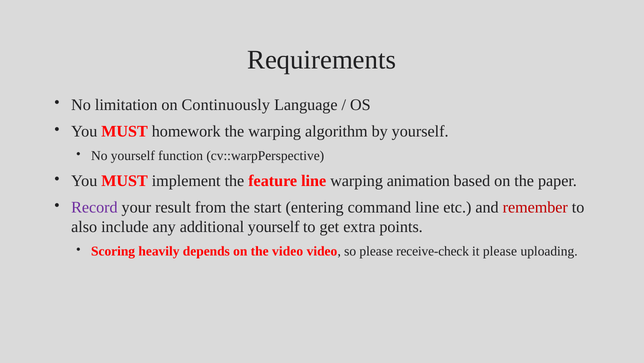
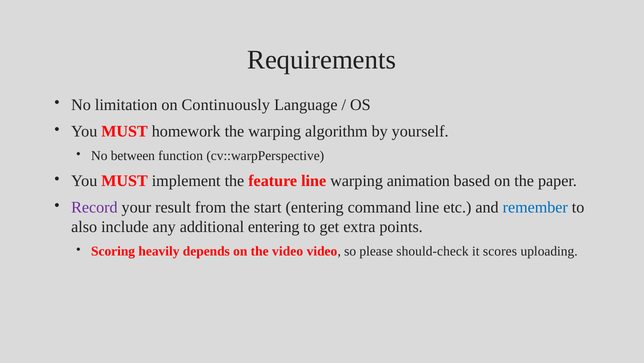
No yourself: yourself -> between
remember colour: red -> blue
additional yourself: yourself -> entering
receive-check: receive-check -> should-check
it please: please -> scores
